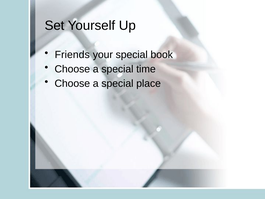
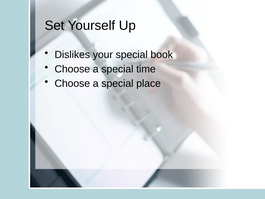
Friends: Friends -> Dislikes
